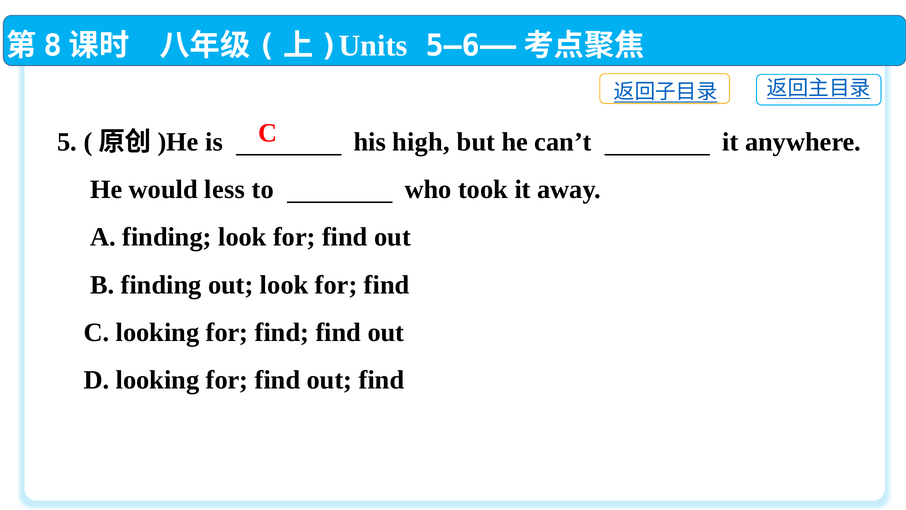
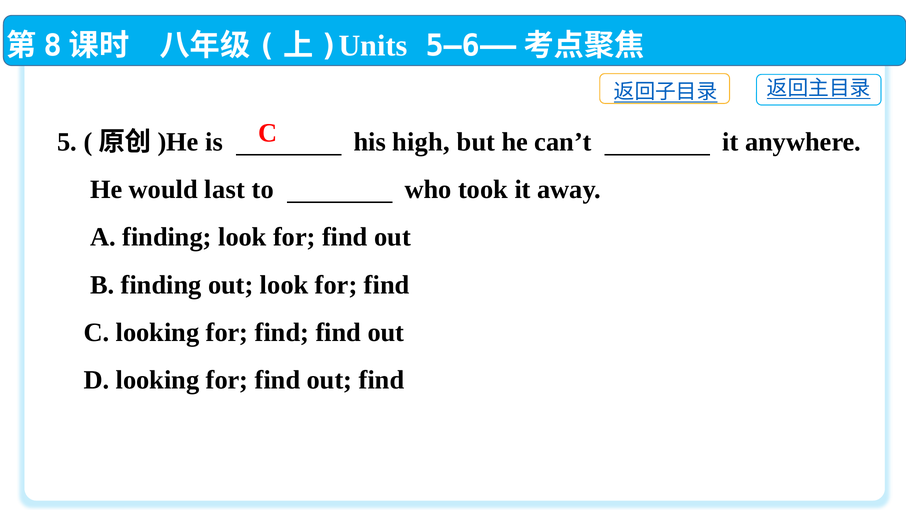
less: less -> last
